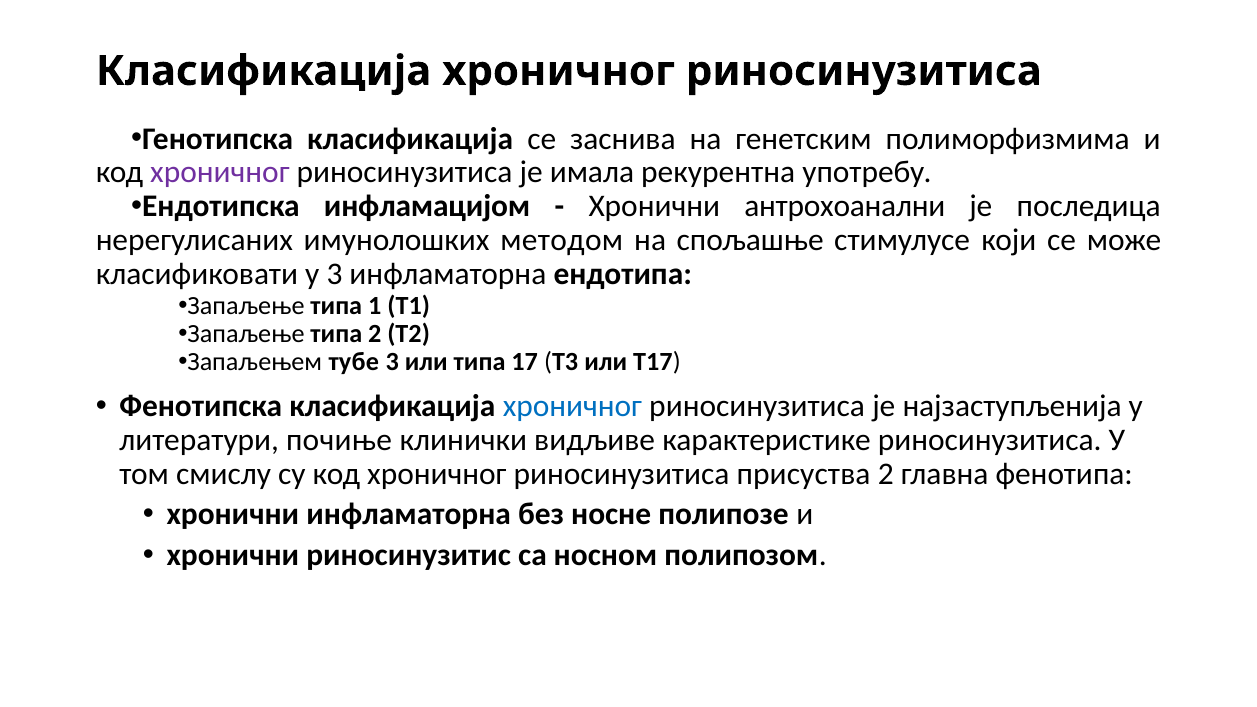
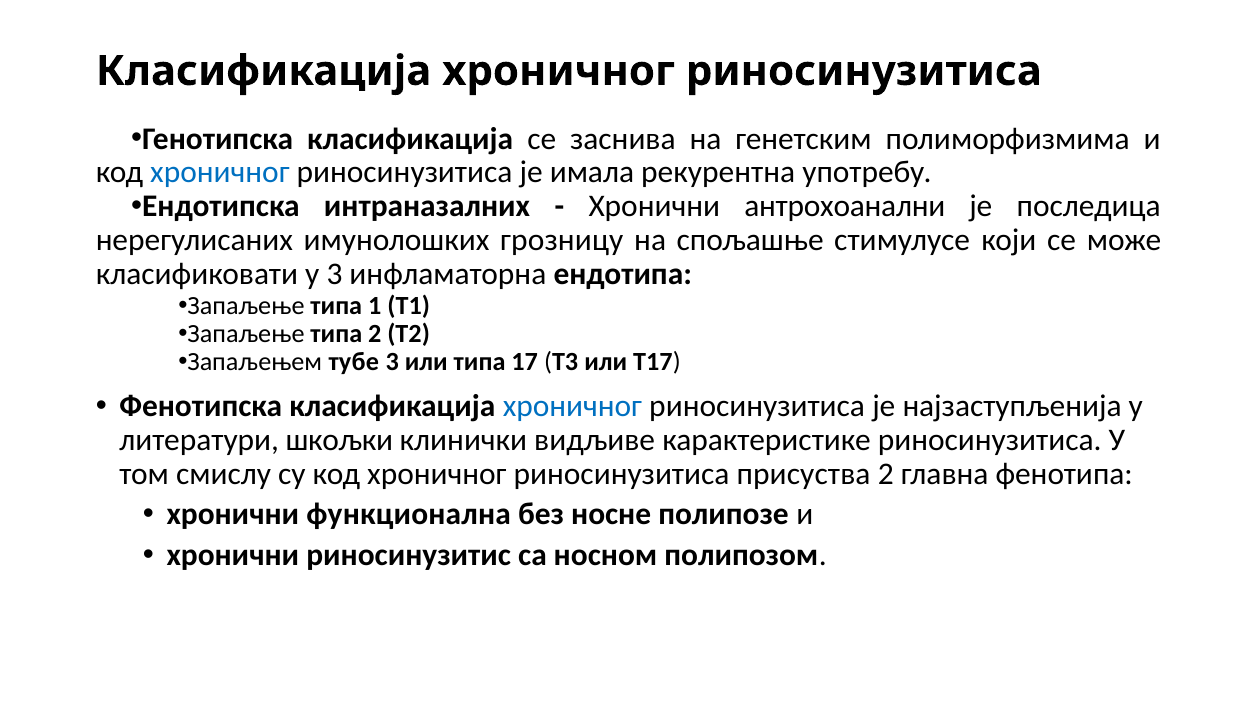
хроничног at (220, 173) colour: purple -> blue
инфламацијом: инфламацијом -> интраназалних
методом: методом -> грозницу
почиње: почиње -> шкољки
хронични инфламаторна: инфламаторна -> функционална
